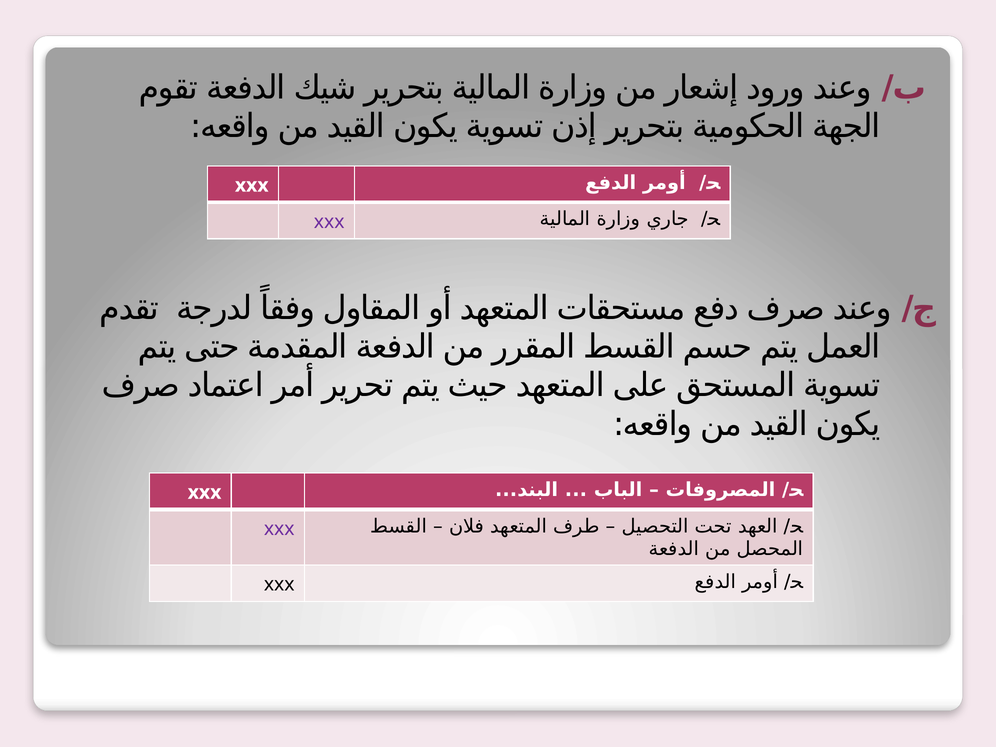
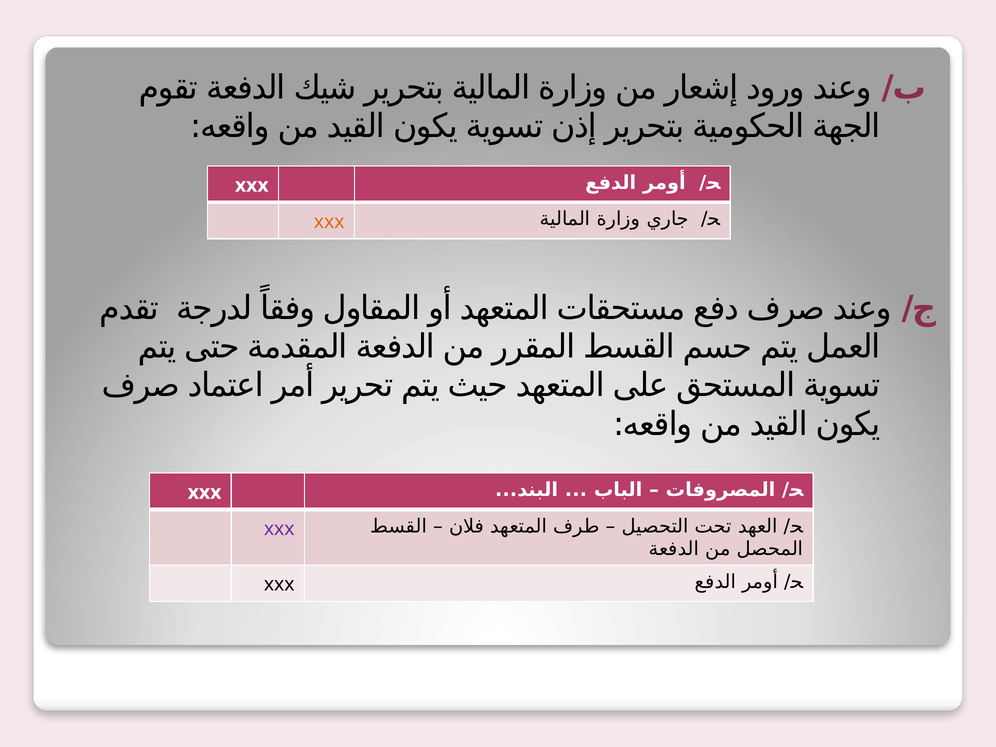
xxx at (329, 222) colour: purple -> orange
